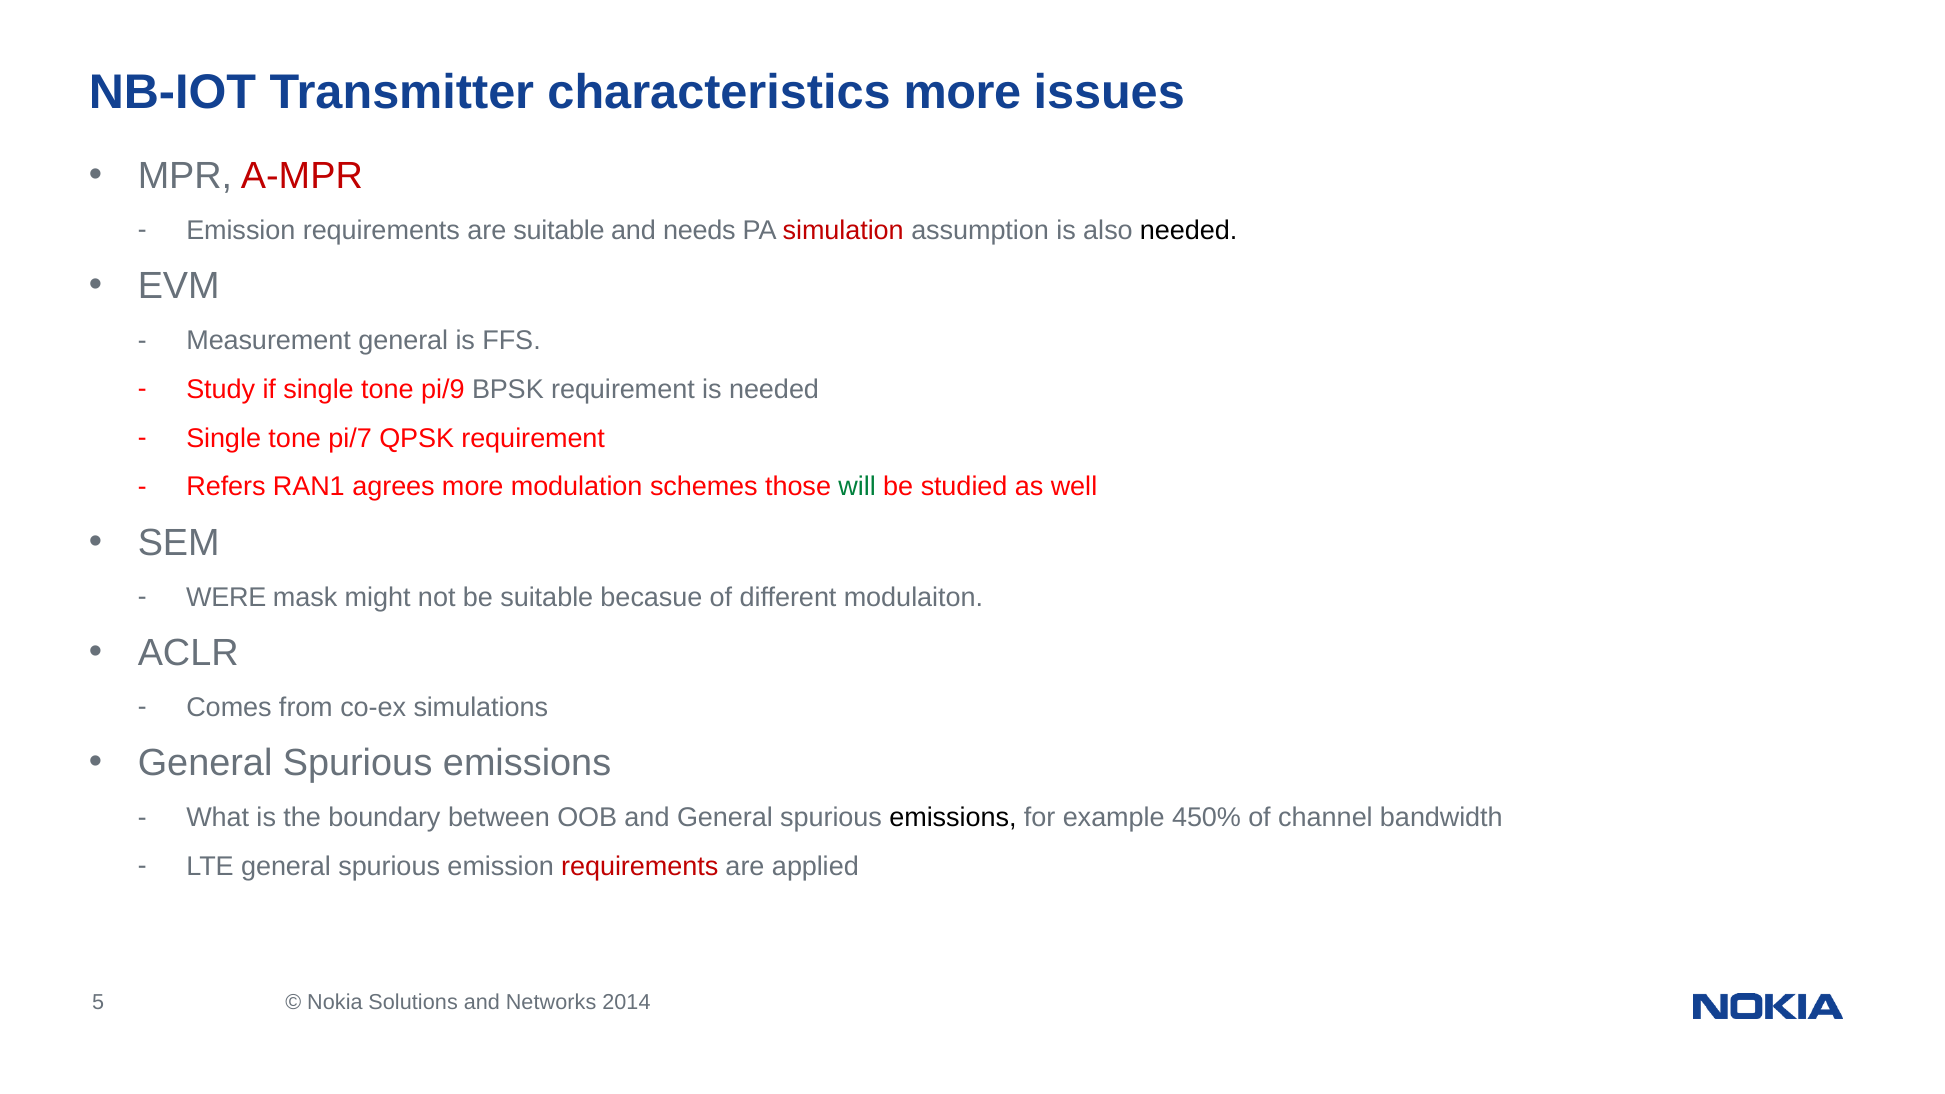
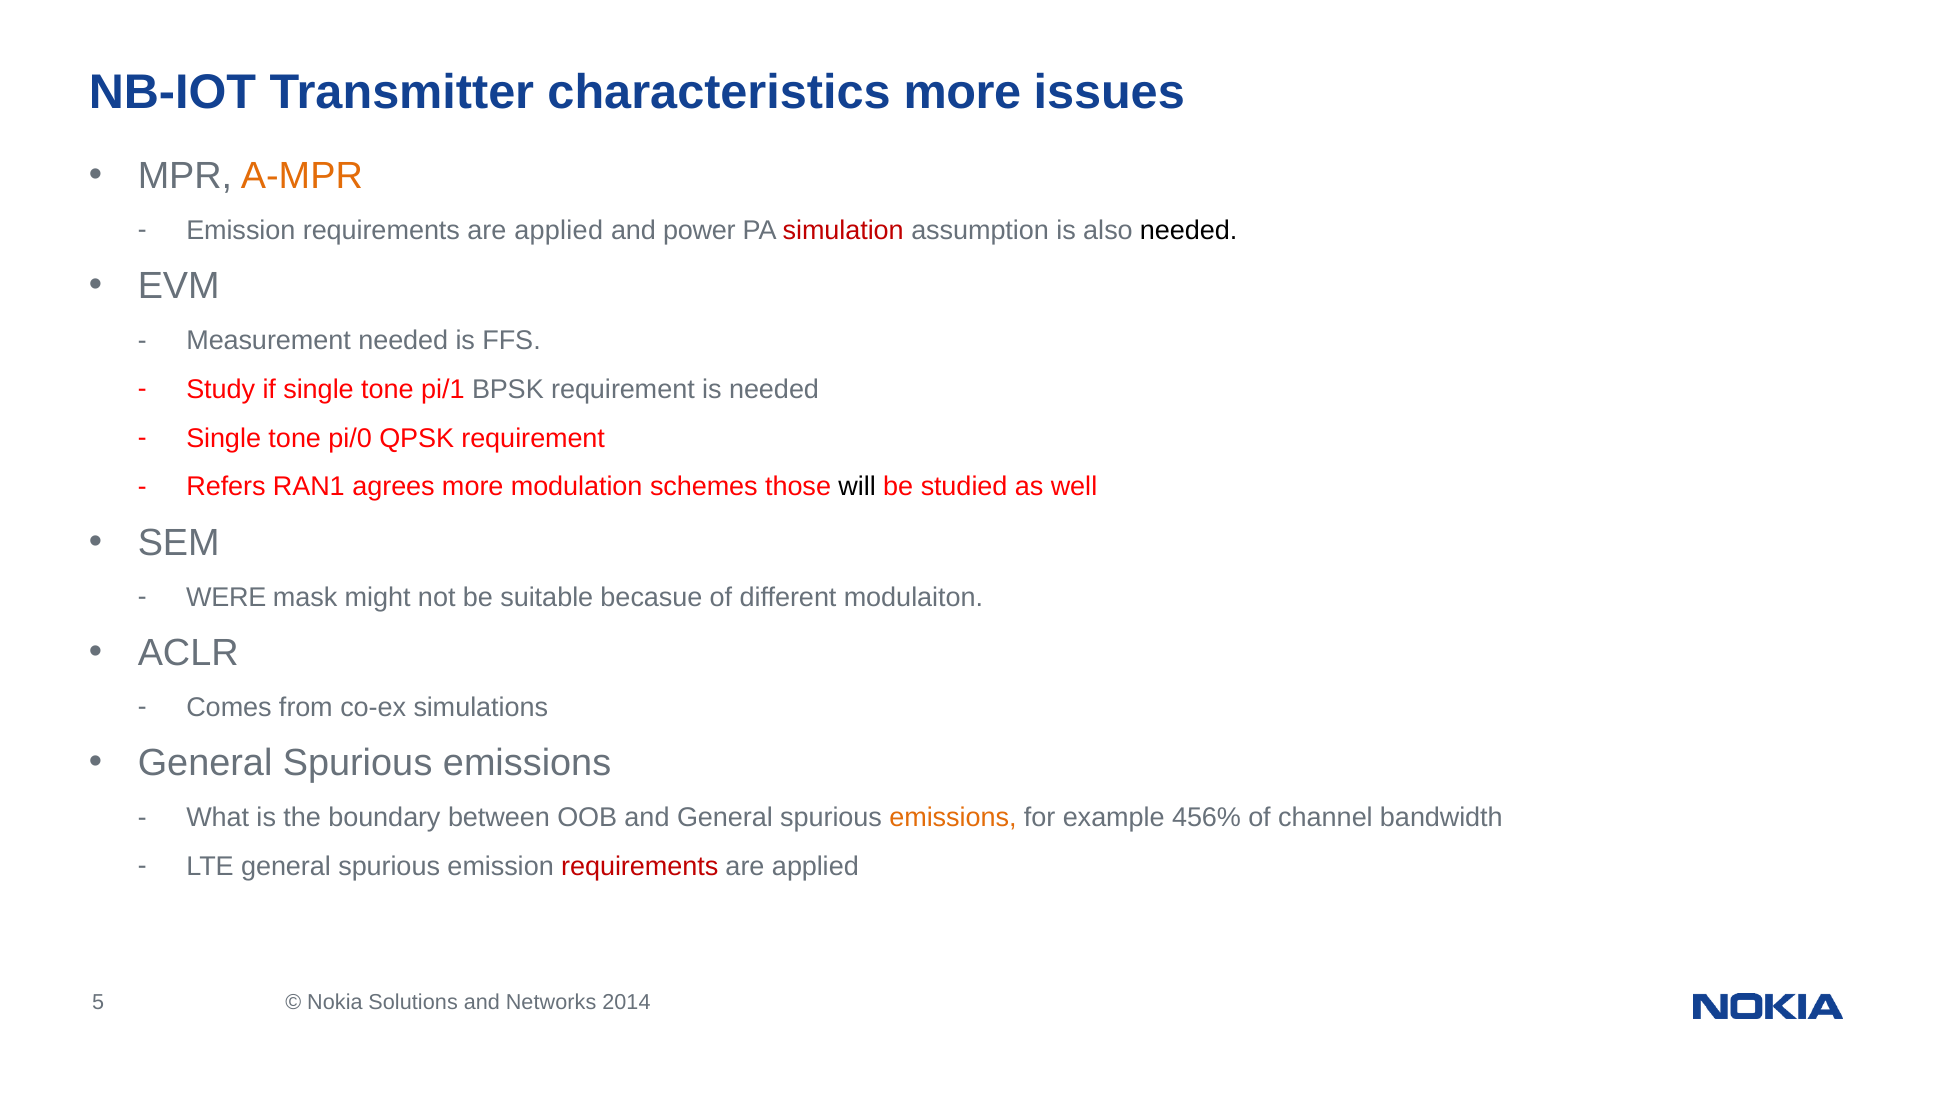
A-MPR colour: red -> orange
suitable at (559, 230): suitable -> applied
needs: needs -> power
Measurement general: general -> needed
pi/9: pi/9 -> pi/1
pi/7: pi/7 -> pi/0
will colour: green -> black
emissions at (953, 818) colour: black -> orange
450%: 450% -> 456%
